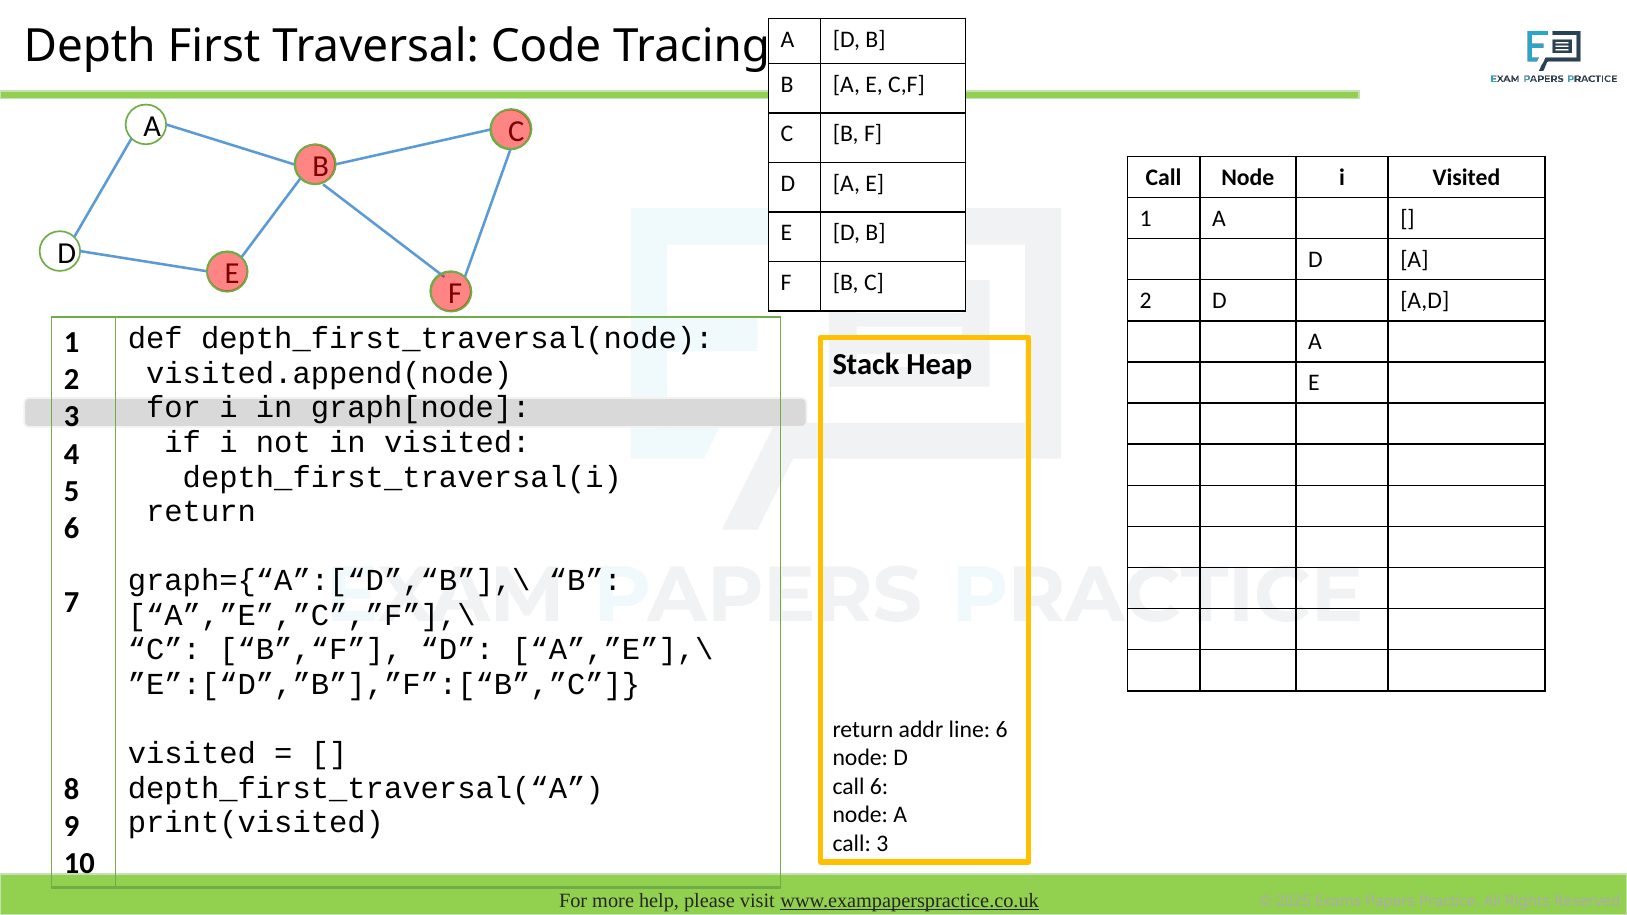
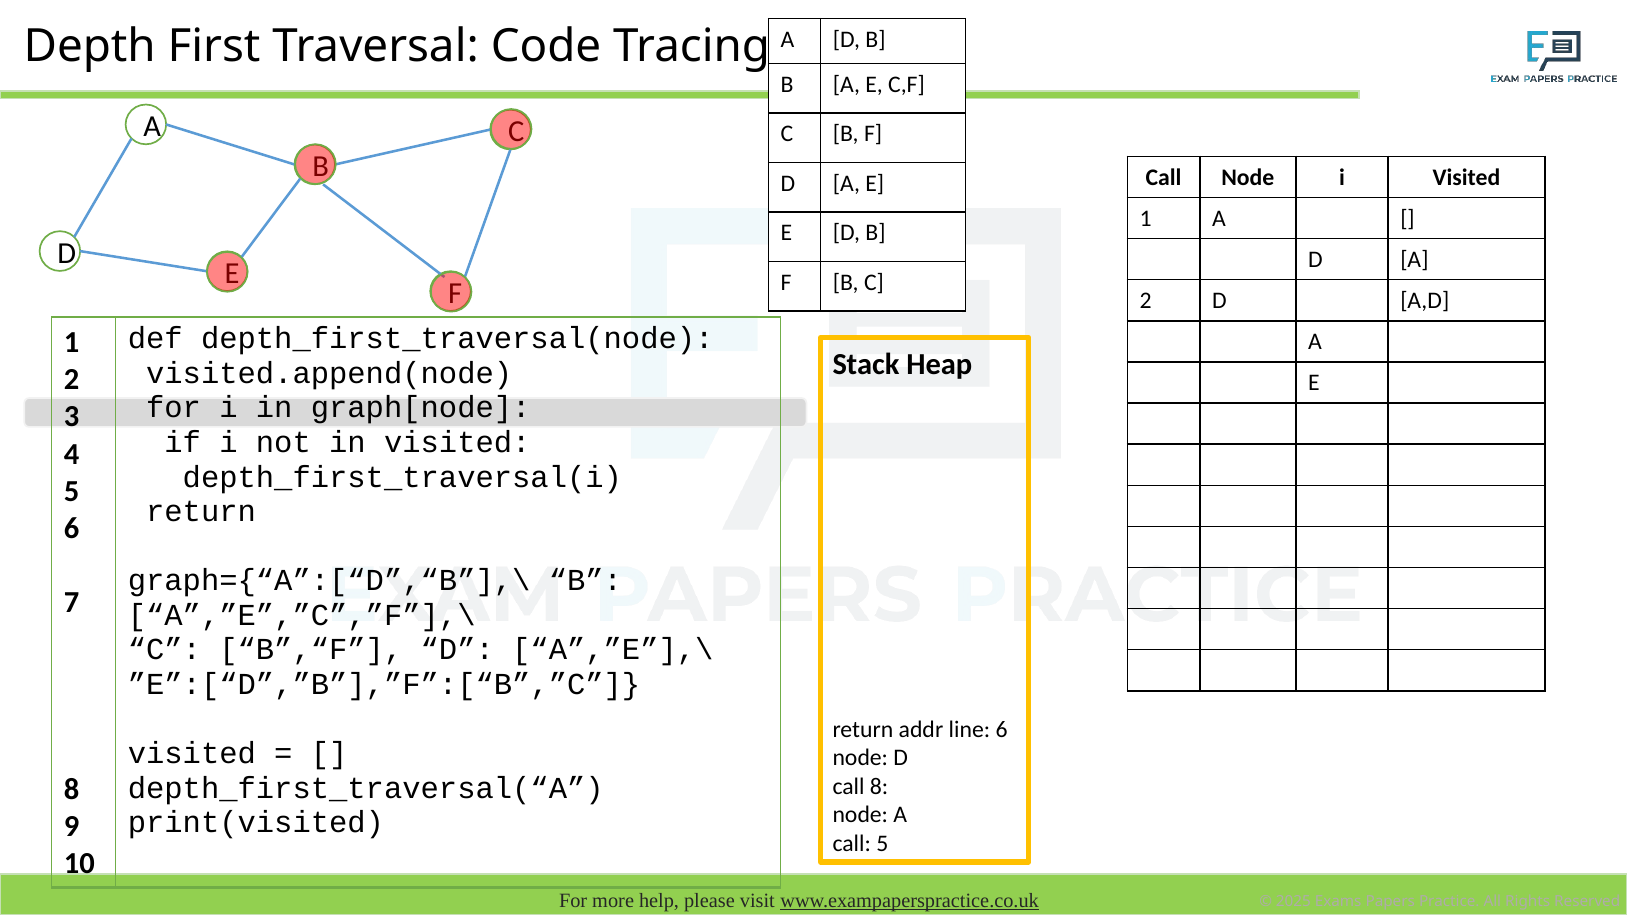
call 6: 6 -> 8
call 3: 3 -> 5
